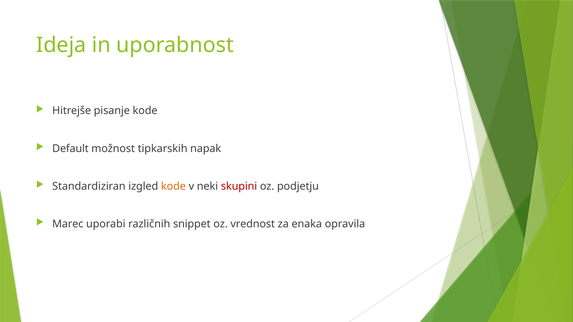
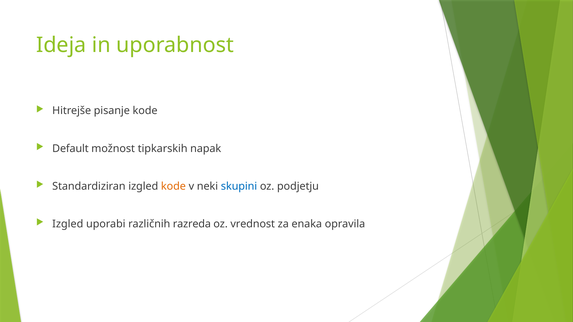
skupini colour: red -> blue
Marec at (68, 224): Marec -> Izgled
snippet: snippet -> razreda
